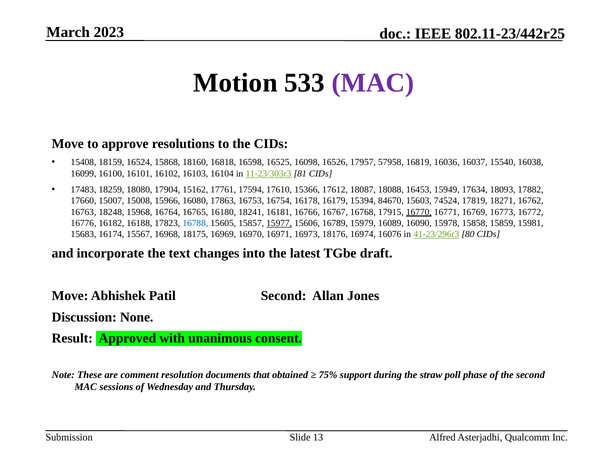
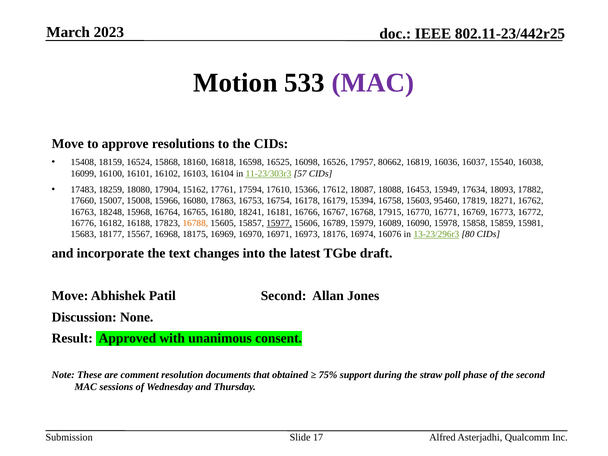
57958: 57958 -> 80662
81: 81 -> 57
84670: 84670 -> 16758
74524: 74524 -> 95460
16770 underline: present -> none
16788 colour: blue -> orange
16174: 16174 -> 18177
41-23/296r3: 41-23/296r3 -> 13-23/296r3
13: 13 -> 17
